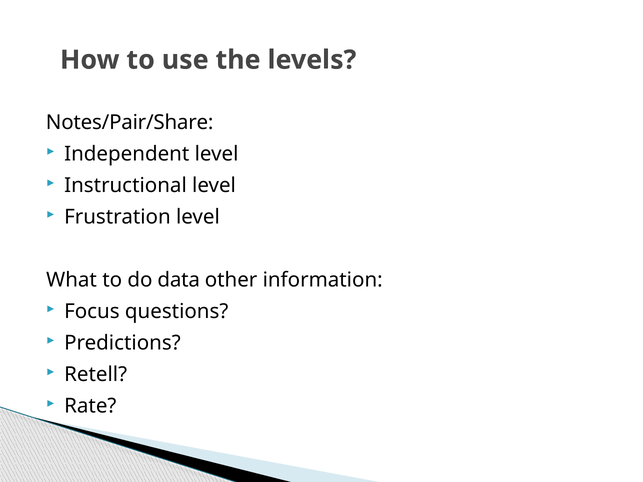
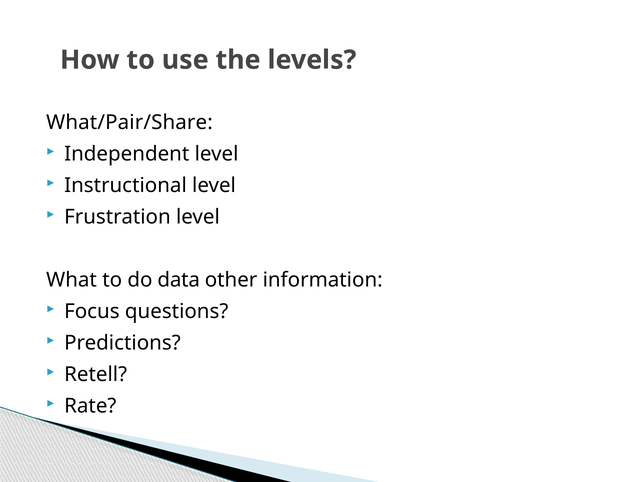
Notes/Pair/Share: Notes/Pair/Share -> What/Pair/Share
